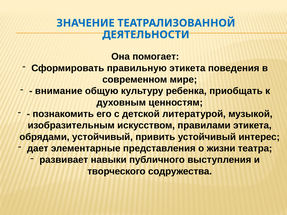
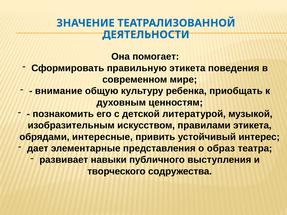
обрядами устойчивый: устойчивый -> интересные
жизни: жизни -> образ
